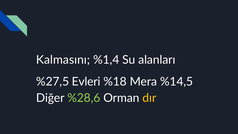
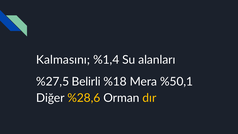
Evleri: Evleri -> Belirli
%14,5: %14,5 -> %50,1
%28,6 colour: light green -> yellow
